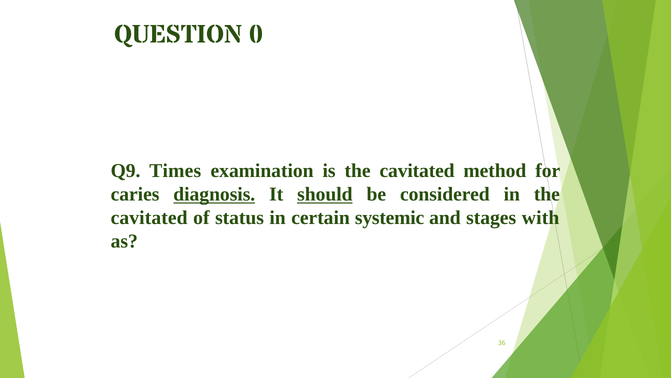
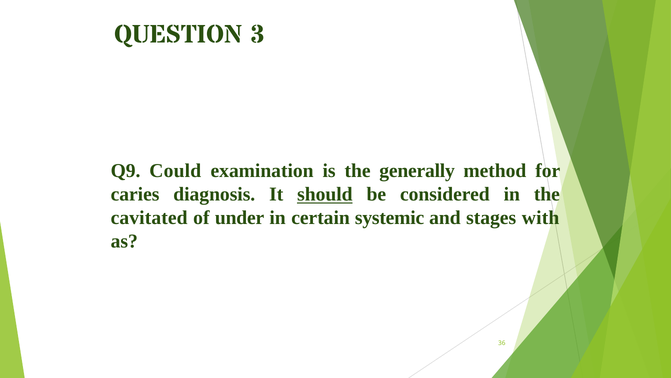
0: 0 -> 3
Times: Times -> Could
is the cavitated: cavitated -> generally
diagnosis underline: present -> none
status: status -> under
